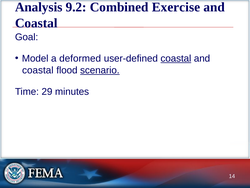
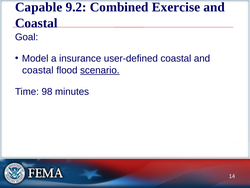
Analysis: Analysis -> Capable
deformed: deformed -> insurance
coastal at (176, 58) underline: present -> none
29: 29 -> 98
